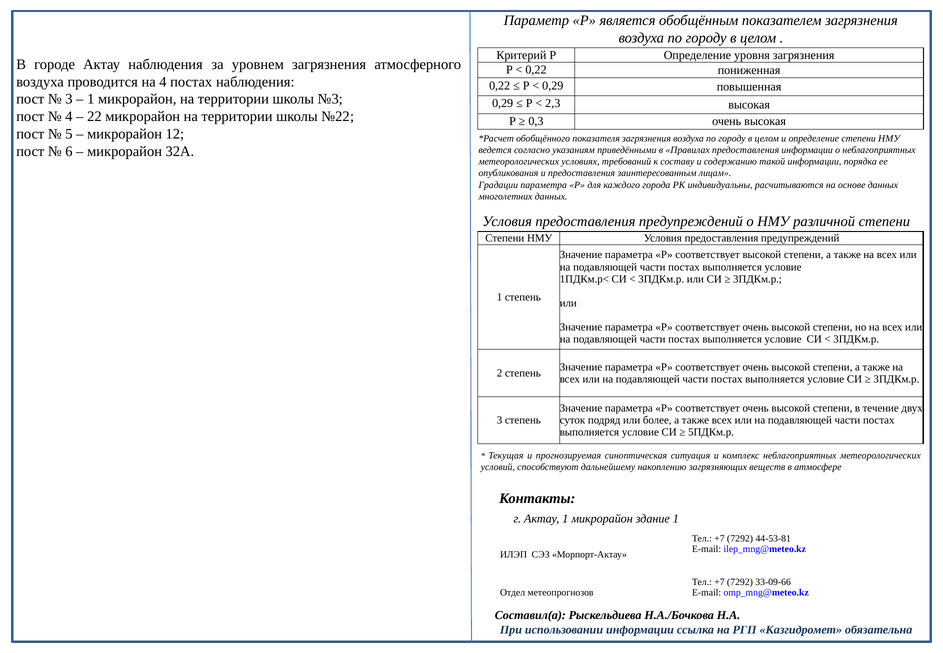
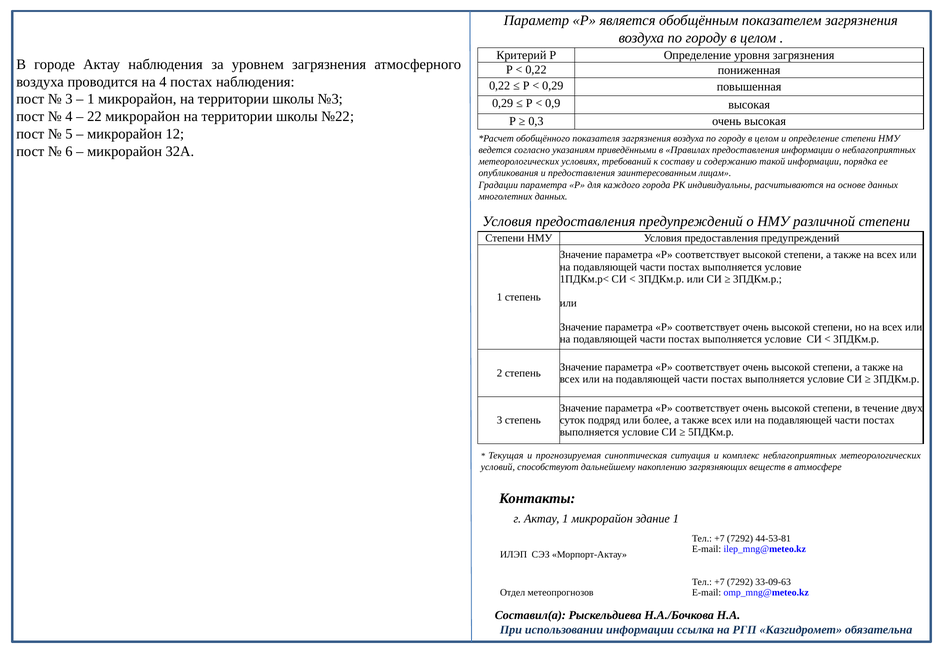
2,3: 2,3 -> 0,9
33-09-66: 33-09-66 -> 33-09-63
